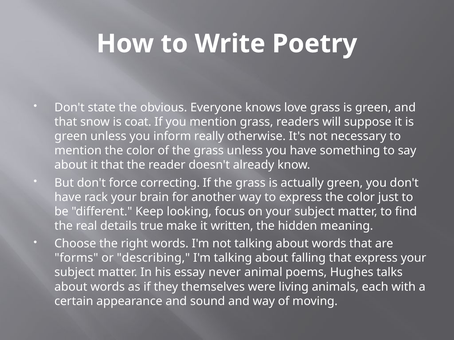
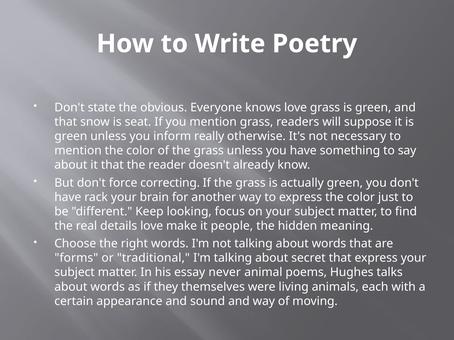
coat: coat -> seat
details true: true -> love
written: written -> people
describing: describing -> traditional
falling: falling -> secret
